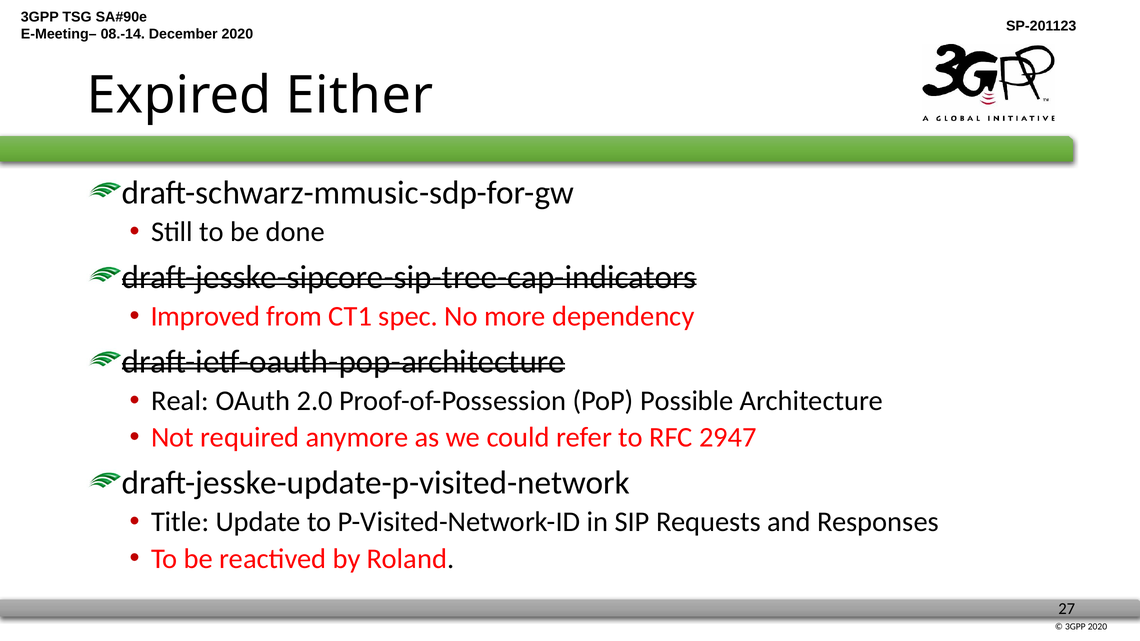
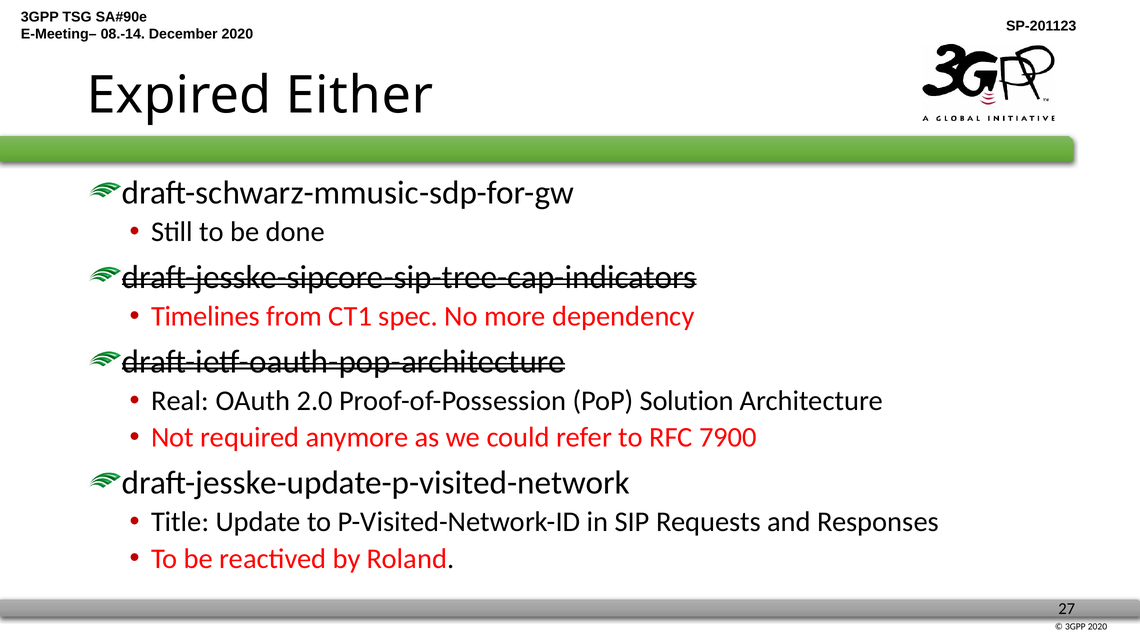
Improved: Improved -> Timelines
Possible: Possible -> Solution
2947: 2947 -> 7900
